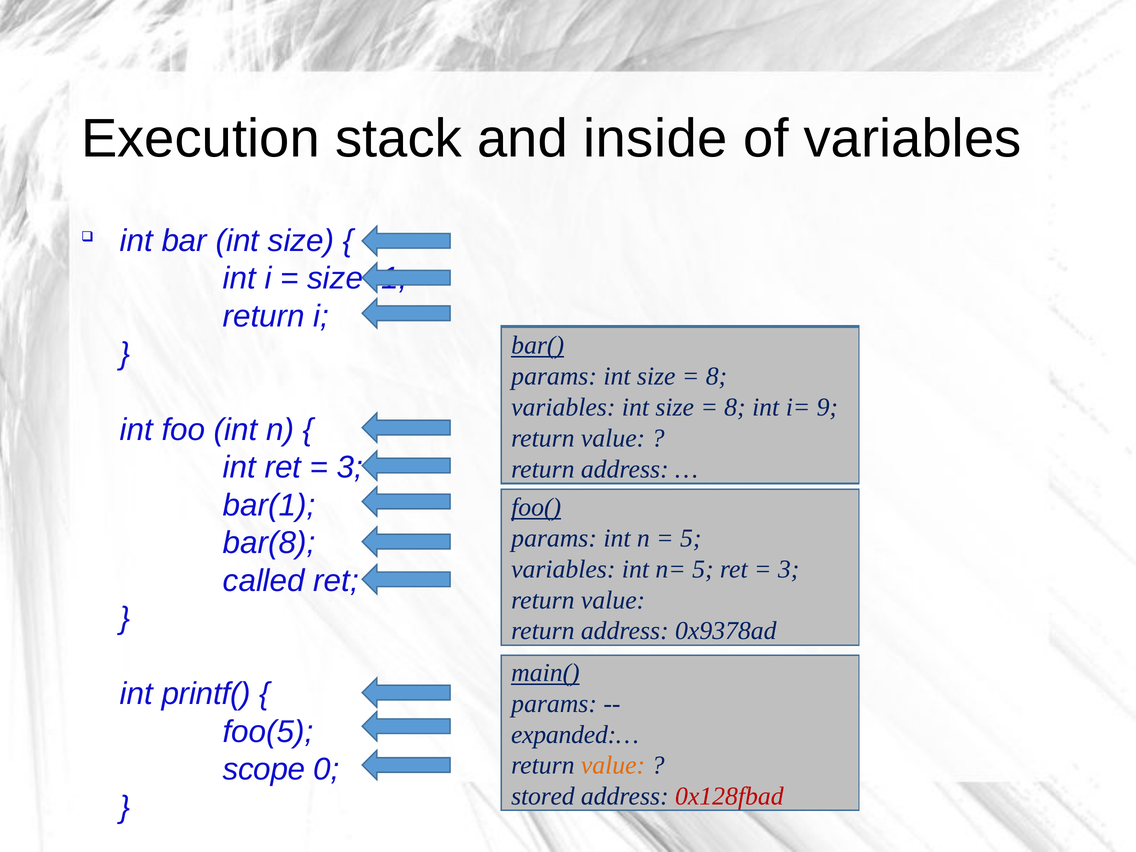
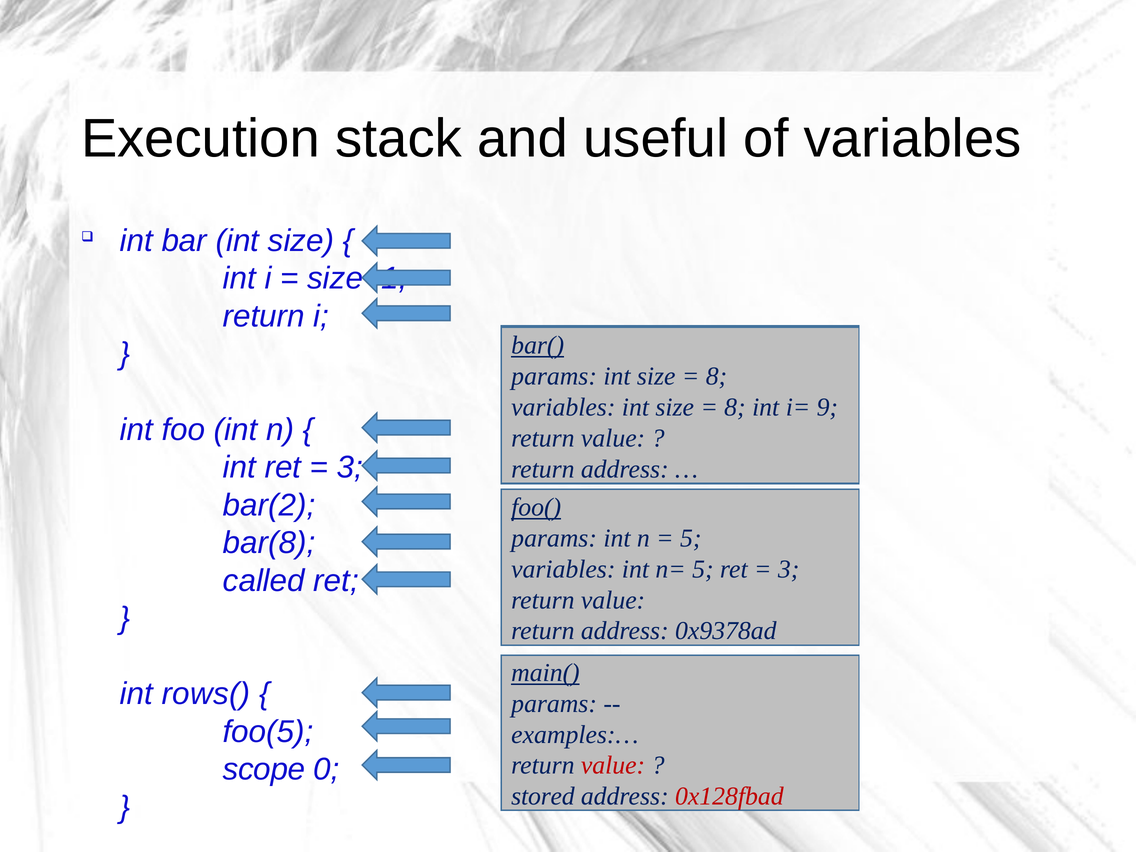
inside: inside -> useful
bar(1: bar(1 -> bar(2
printf(: printf( -> rows(
expanded:…: expanded:… -> examples:…
value at (613, 765) colour: orange -> red
